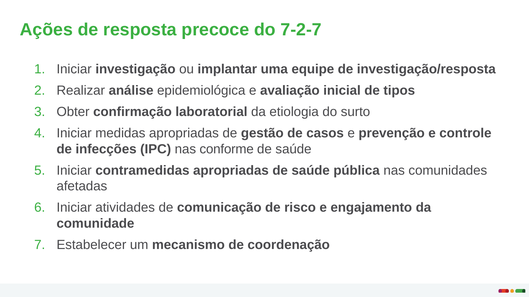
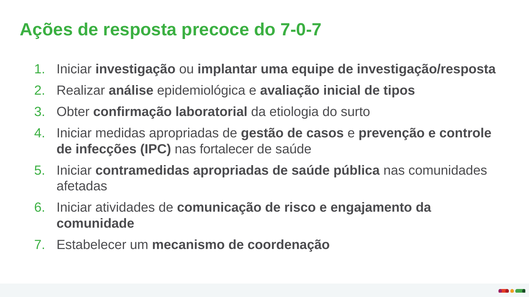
7-2-7: 7-2-7 -> 7-0-7
conforme: conforme -> fortalecer
